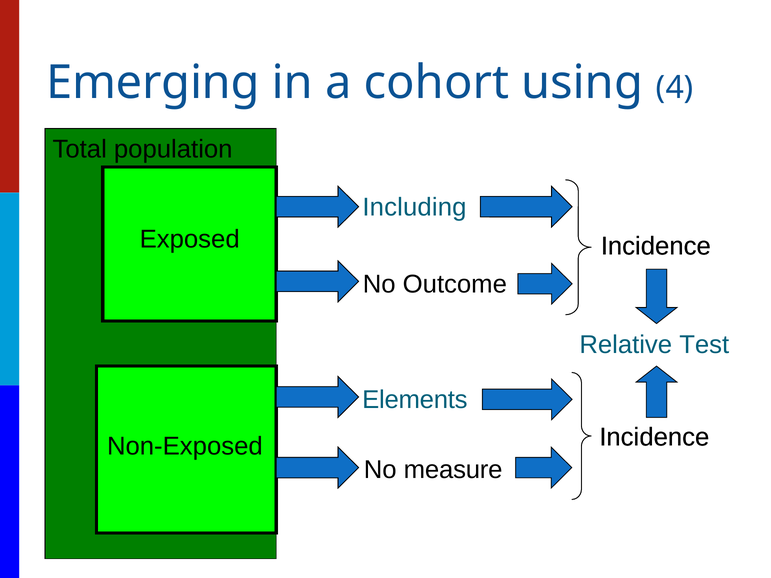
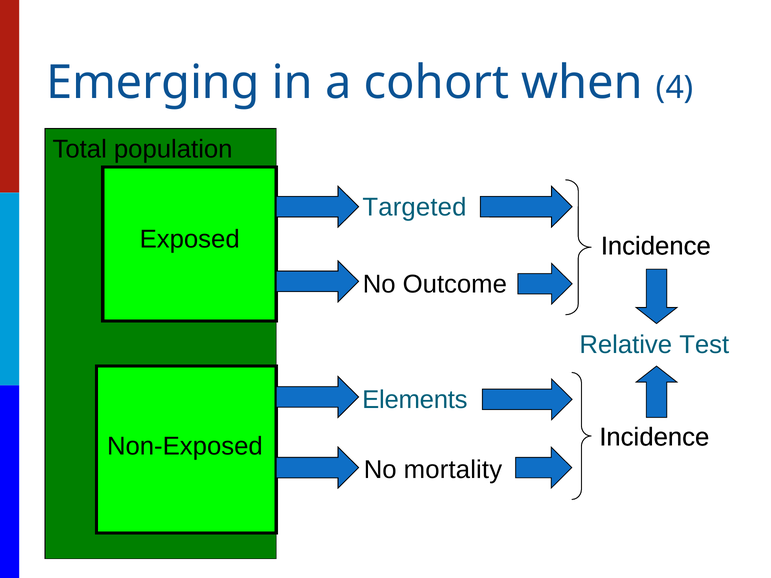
using: using -> when
Including: Including -> Targeted
measure: measure -> mortality
